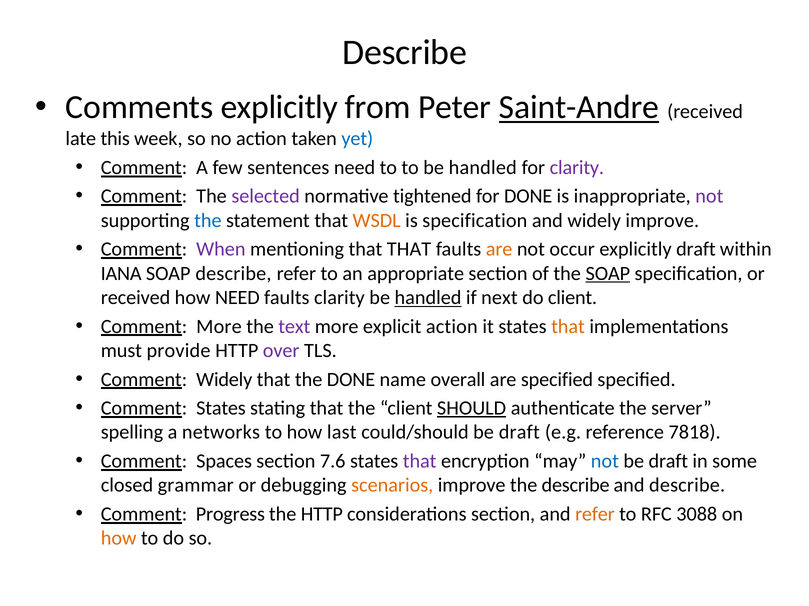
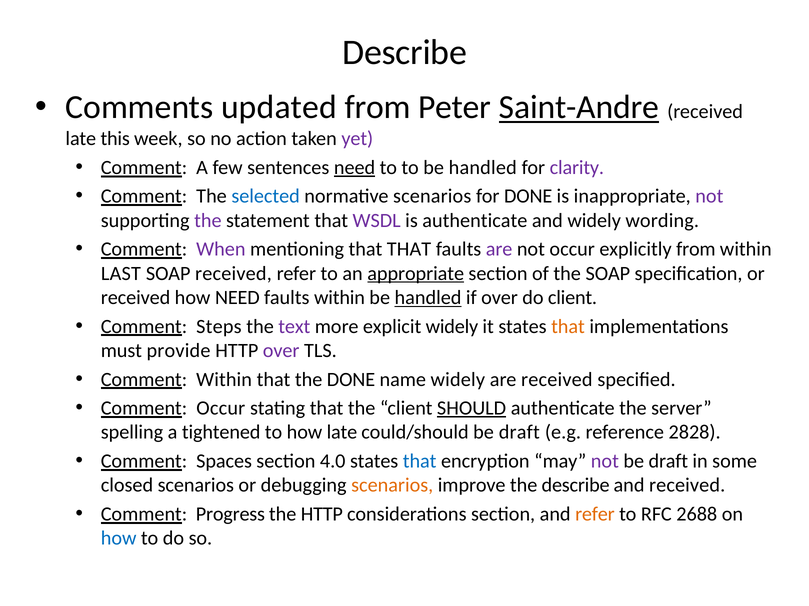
Comments explicitly: explicitly -> updated
yet colour: blue -> purple
need at (355, 168) underline: none -> present
selected colour: purple -> blue
normative tightened: tightened -> scenarios
the at (208, 221) colour: blue -> purple
WSDL colour: orange -> purple
is specification: specification -> authenticate
widely improve: improve -> wording
are at (499, 249) colour: orange -> purple
explicitly draft: draft -> from
IANA: IANA -> LAST
SOAP describe: describe -> received
appropriate underline: none -> present
SOAP at (608, 274) underline: present -> none
faults clarity: clarity -> within
if next: next -> over
Comment More: More -> Steps
explicit action: action -> widely
Comment Widely: Widely -> Within
name overall: overall -> widely
are specified: specified -> received
Comment States: States -> Occur
networks: networks -> tightened
how last: last -> late
7818: 7818 -> 2828
7.6: 7.6 -> 4.0
that at (420, 462) colour: purple -> blue
not at (605, 462) colour: blue -> purple
closed grammar: grammar -> scenarios
and describe: describe -> received
3088: 3088 -> 2688
how at (119, 539) colour: orange -> blue
